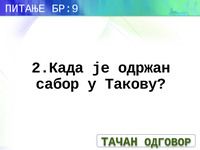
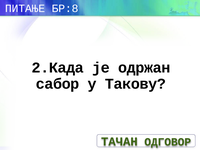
БР:9: БР:9 -> БР:8
